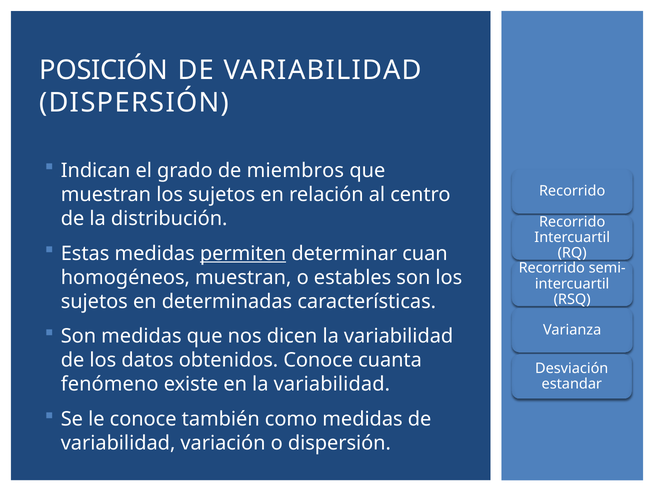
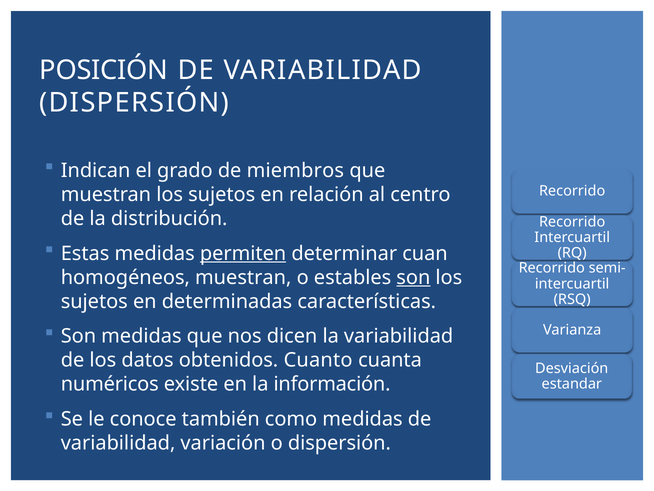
son at (413, 277) underline: none -> present
obtenidos Conoce: Conoce -> Cuanto
fenómeno: fenómeno -> numéricos
en la variabilidad: variabilidad -> información
